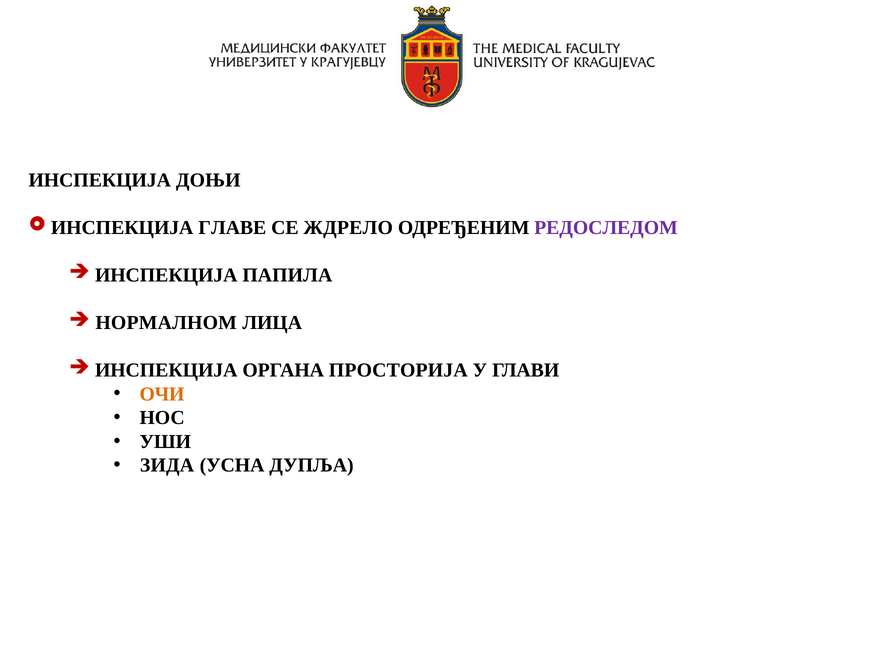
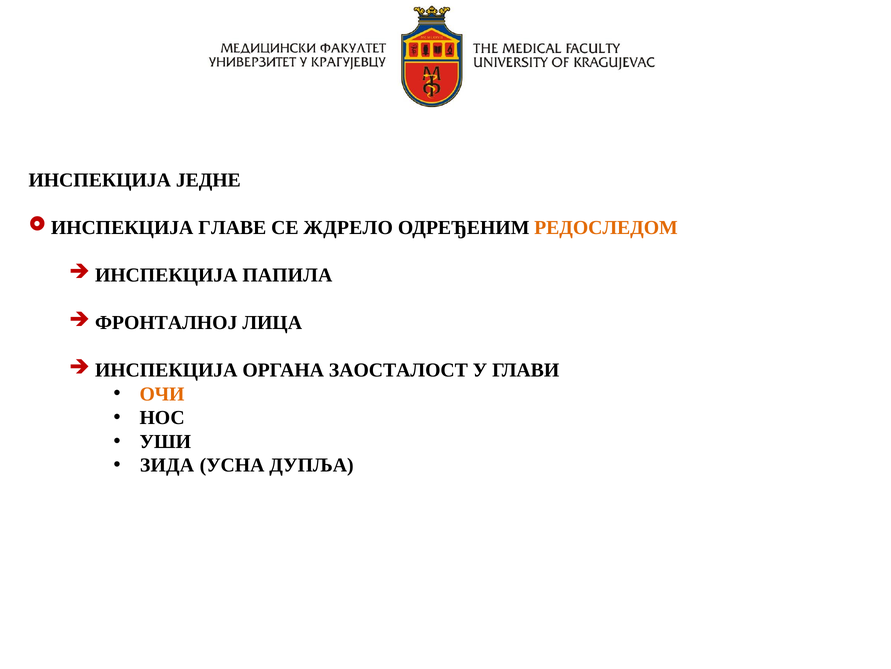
ДОЊИ: ДОЊИ -> ЈЕДНЕ
РЕДОСЛЕДОМ colour: purple -> orange
НОРМАЛНОМ: НОРМАЛНОМ -> ФРОНТАЛНОЈ
ПРОСТОРИЈА: ПРОСТОРИЈА -> ЗАОСТАЛОСТ
